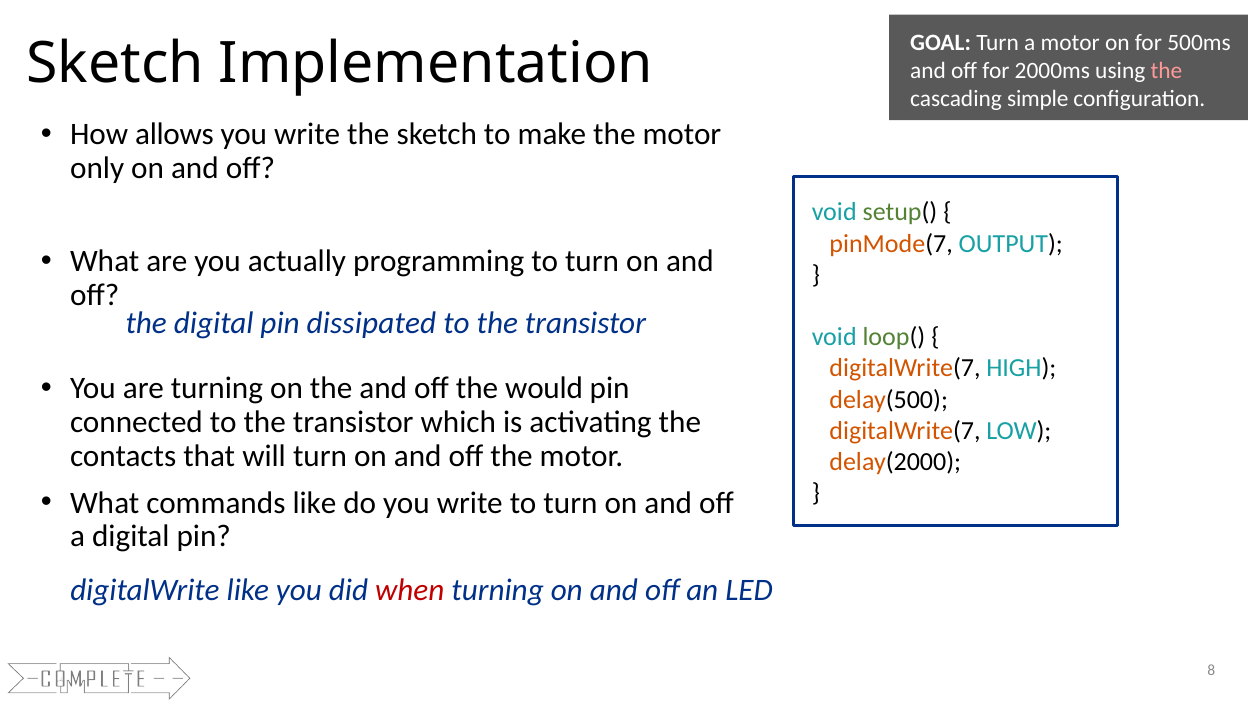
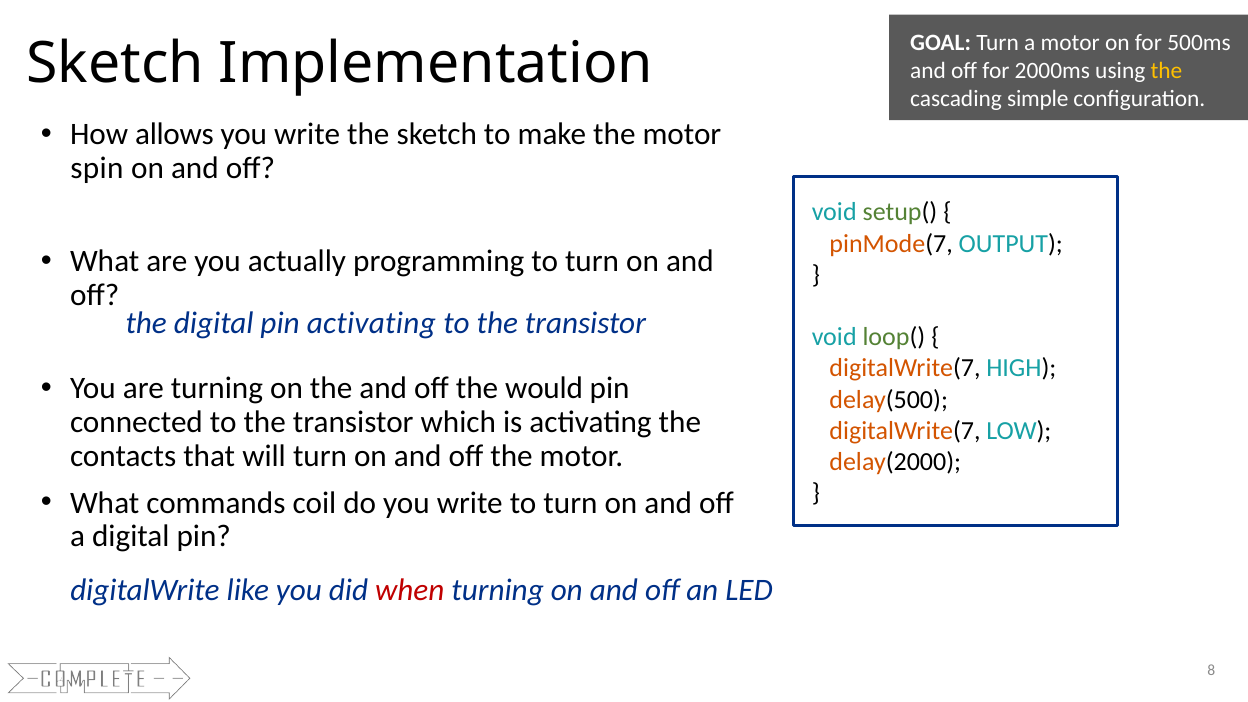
the at (1166, 71) colour: pink -> yellow
only: only -> spin
pin dissipated: dissipated -> activating
commands like: like -> coil
